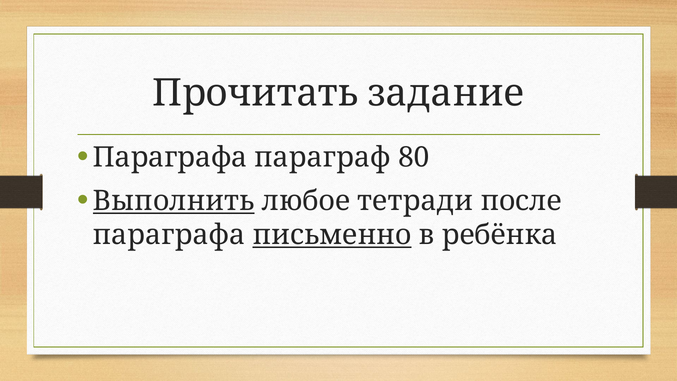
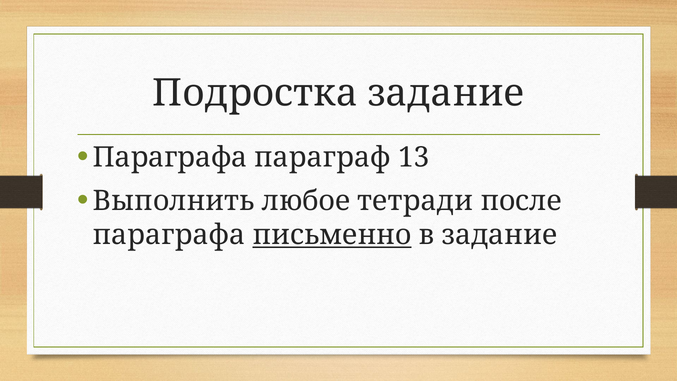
Прочитать: Прочитать -> Подростка
80: 80 -> 13
Выполнить underline: present -> none
в ребёнка: ребёнка -> задание
